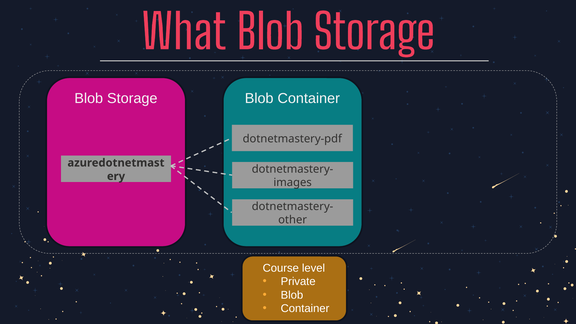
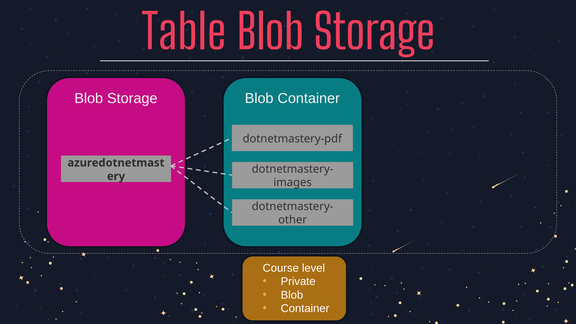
What: What -> Table
